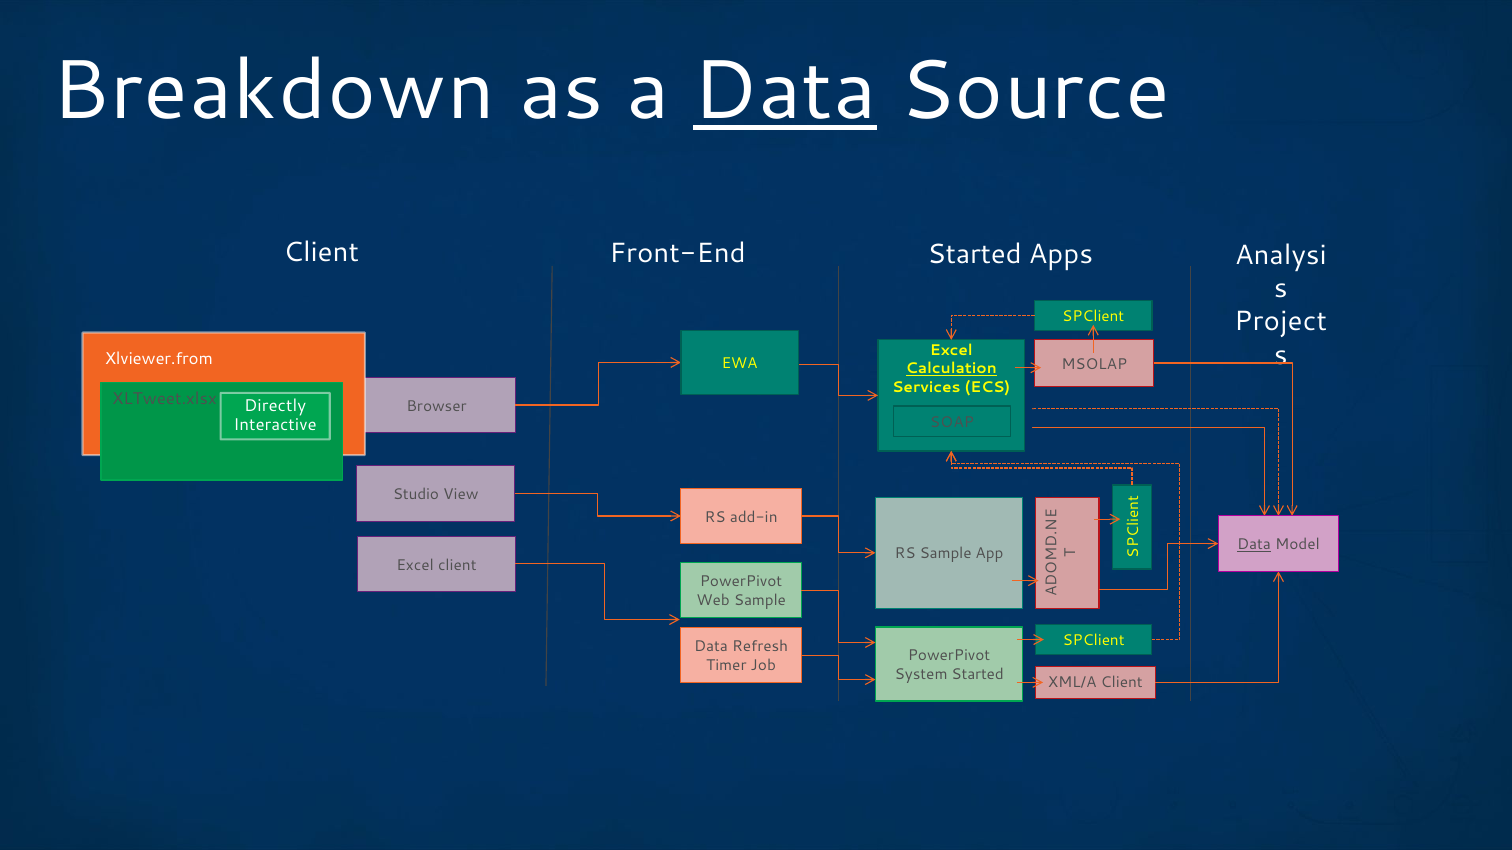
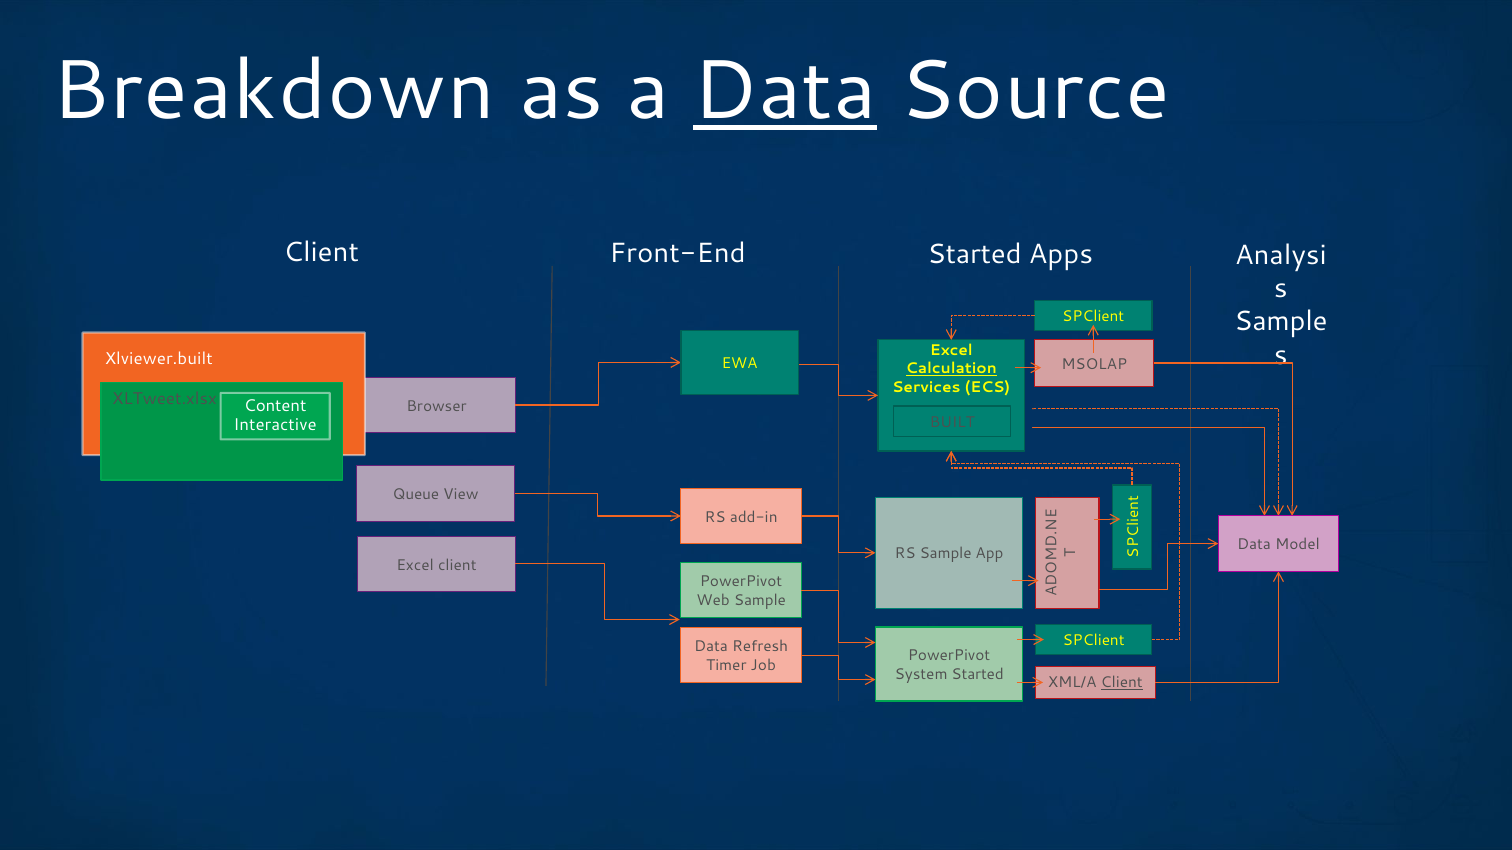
Project at (1281, 322): Project -> Sample
Xlviewer.from: Xlviewer.from -> Xlviewer.built
Directly: Directly -> Content
SOAP: SOAP -> BUILT
Studio: Studio -> Queue
Data at (1254, 545) underline: present -> none
Client at (1122, 683) underline: none -> present
